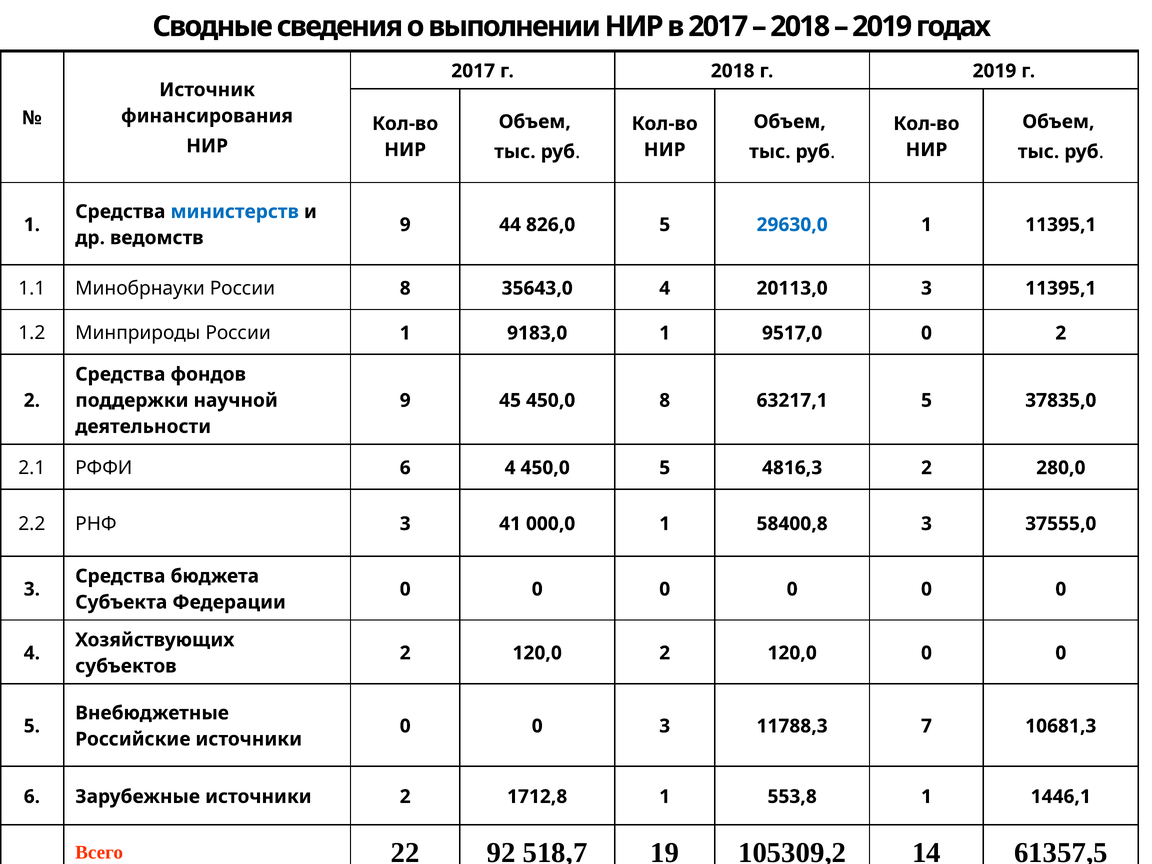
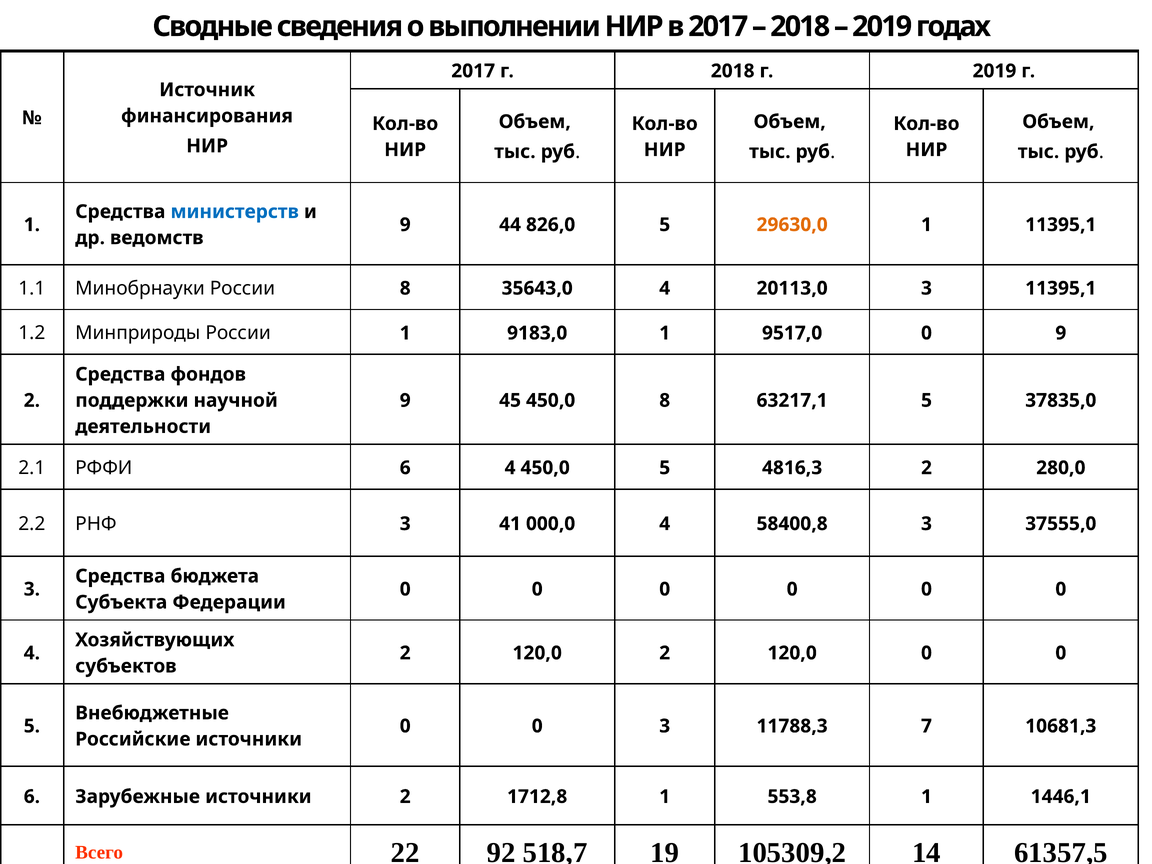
29630,0 colour: blue -> orange
0 2: 2 -> 9
000,0 1: 1 -> 4
